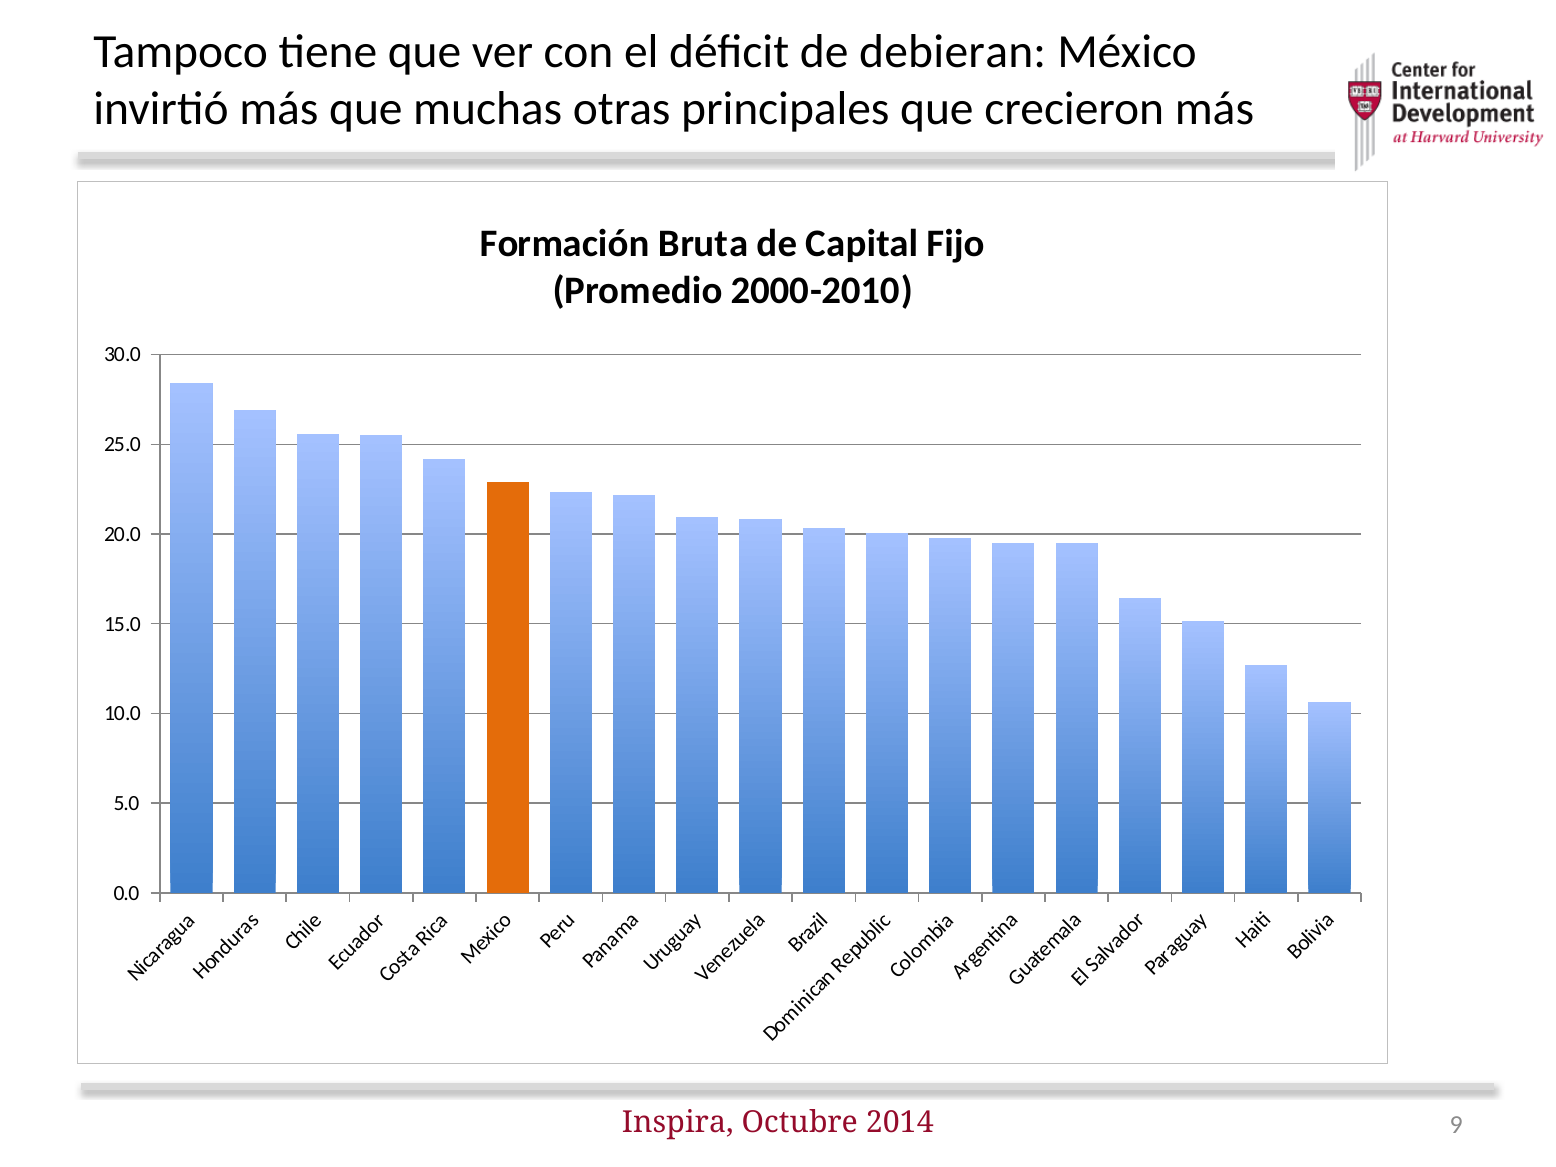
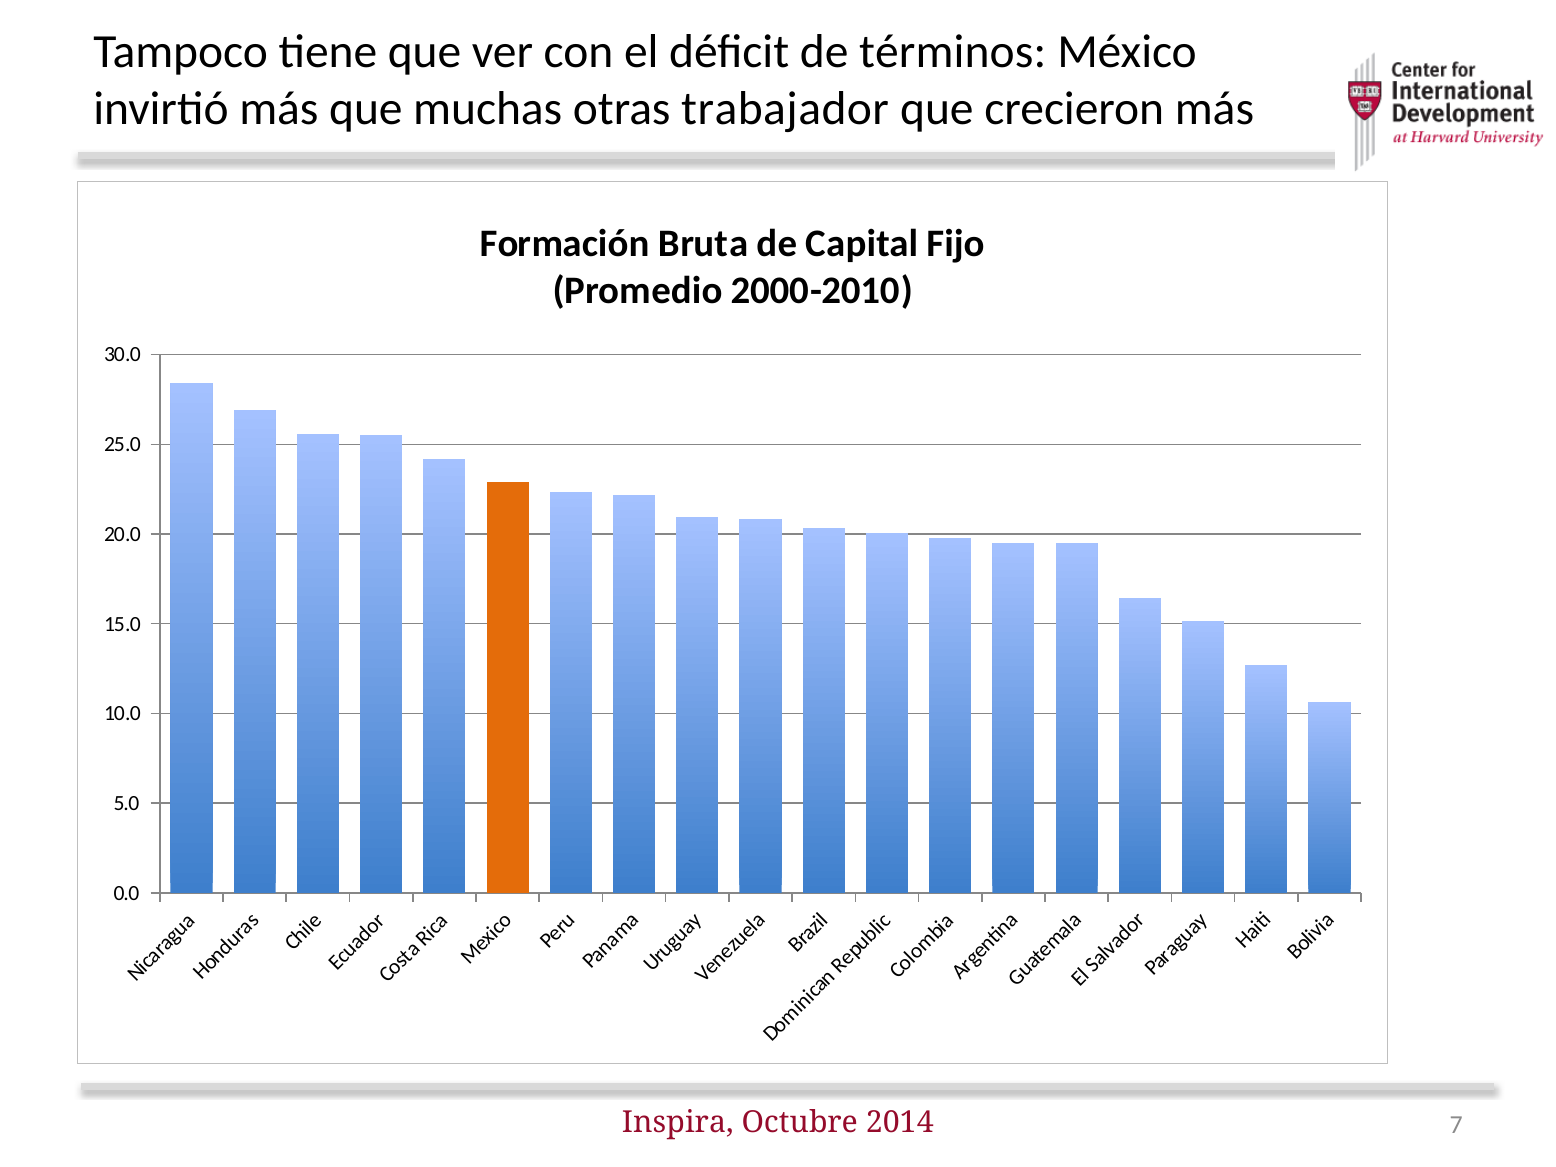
debieran: debieran -> términos
principales: principales -> trabajador
9: 9 -> 7
